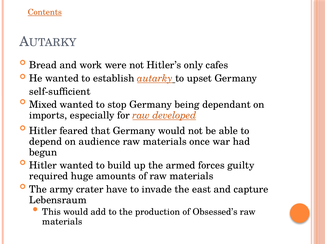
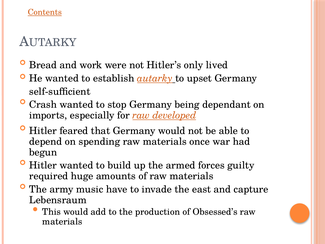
cafes: cafes -> lived
Mixed: Mixed -> Crash
audience: audience -> spending
crater: crater -> music
